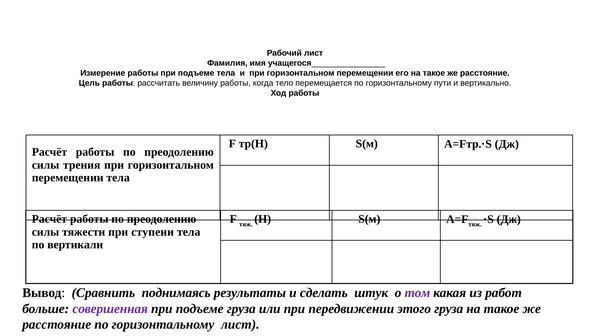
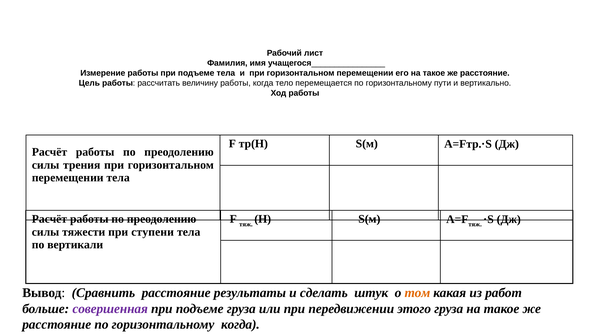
Сравнить поднимаясь: поднимаясь -> расстояние
том colour: purple -> orange
горизонтальному лист: лист -> когда
